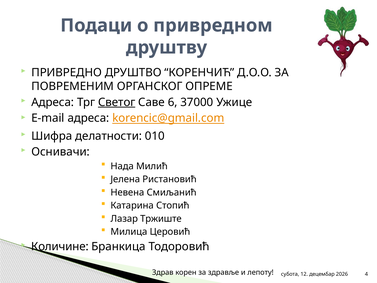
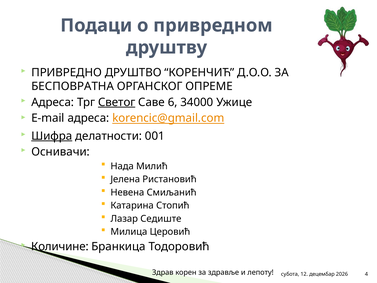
ПОВРЕМЕНИМ: ПОВРЕМЕНИМ -> БЕСПОВРАТНА
37000: 37000 -> 34000
Шифра underline: none -> present
010: 010 -> 001
Тржиште: Тржиште -> Седиште
